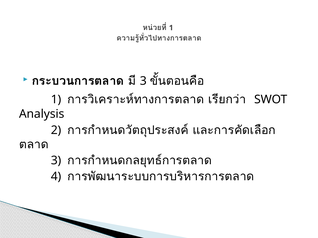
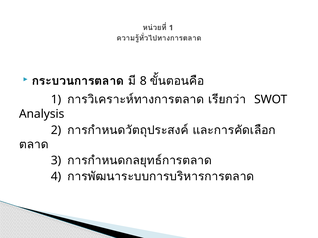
3 at (143, 81): 3 -> 8
